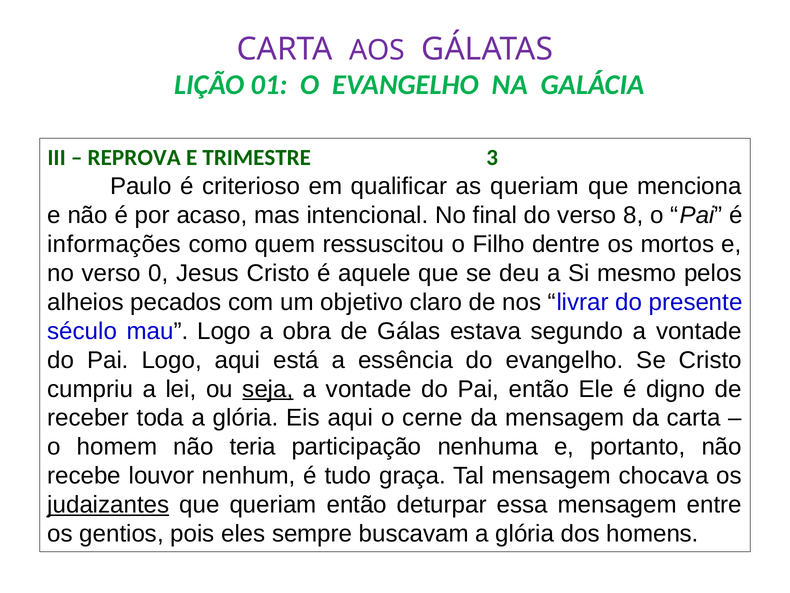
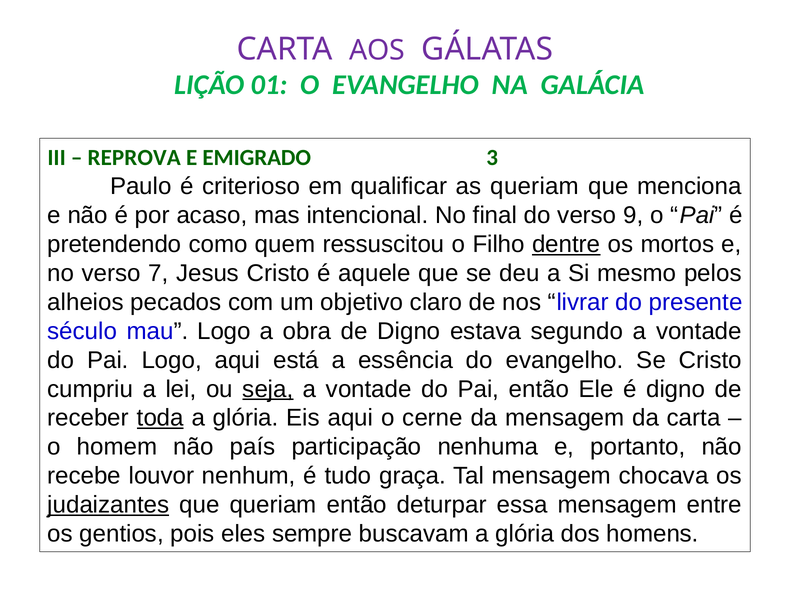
TRIMESTRE: TRIMESTRE -> EMIGRADO
8: 8 -> 9
informações: informações -> pretendendo
dentre underline: none -> present
0: 0 -> 7
de Gálas: Gálas -> Digno
toda underline: none -> present
teria: teria -> país
